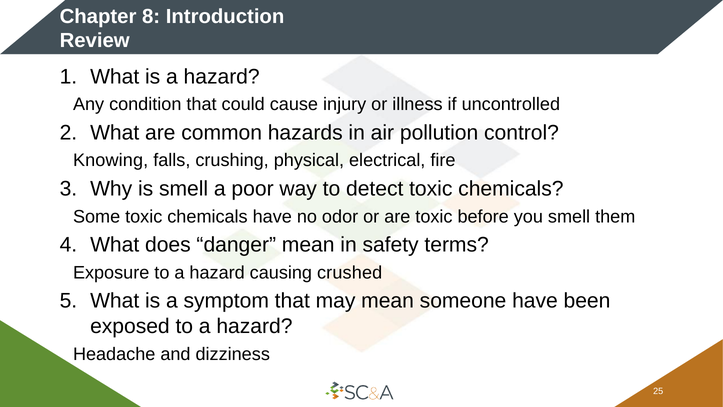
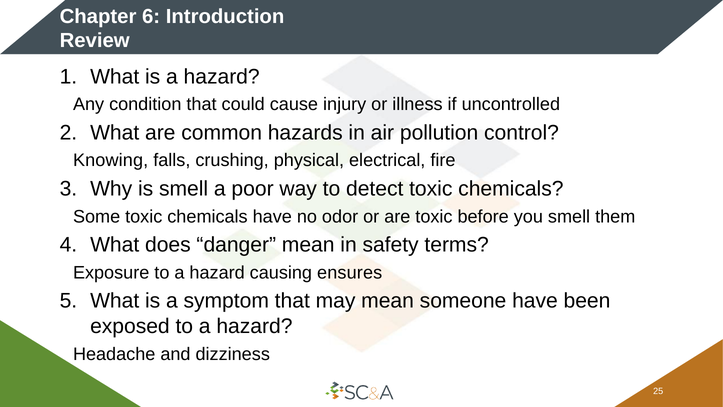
8: 8 -> 6
crushed: crushed -> ensures
